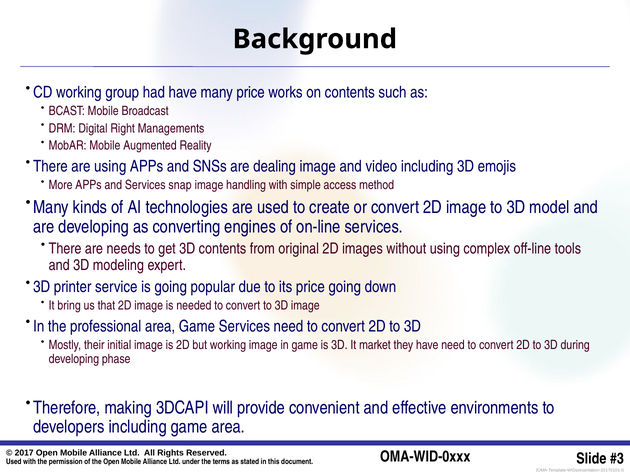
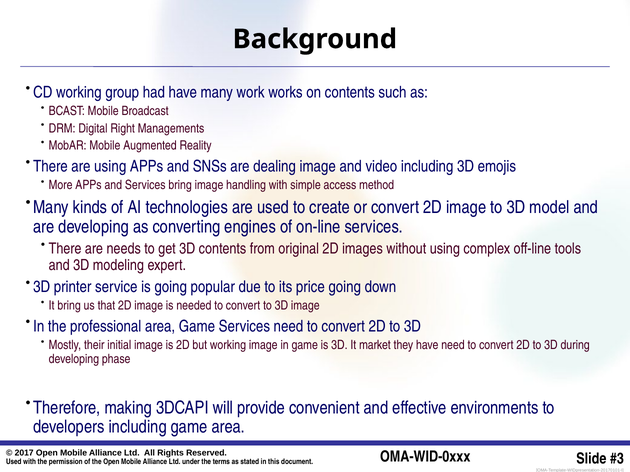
many price: price -> work
Services snap: snap -> bring
